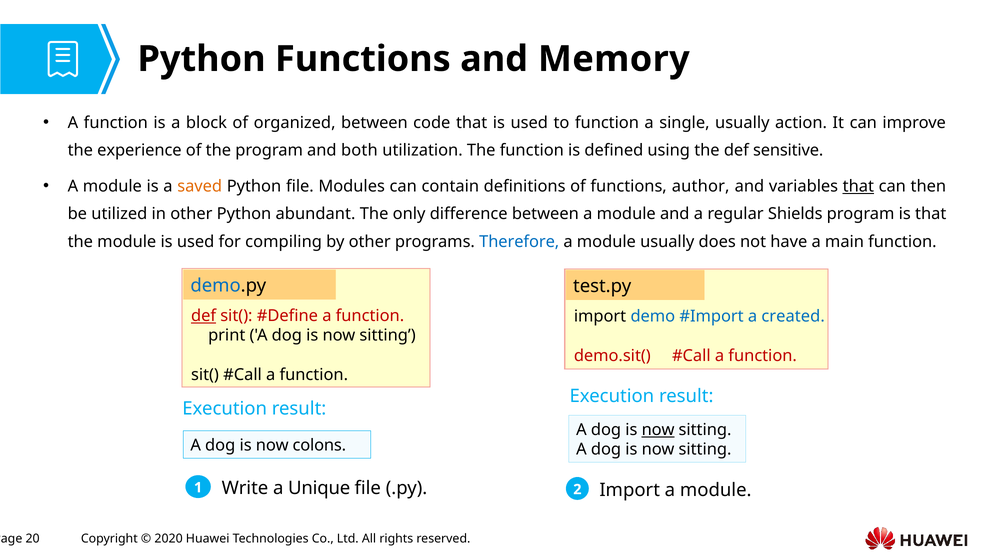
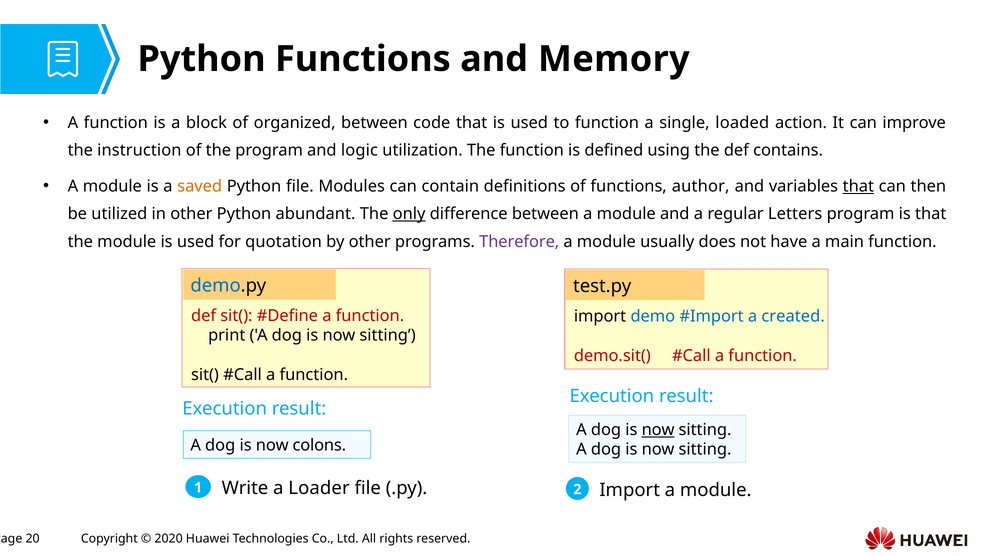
single usually: usually -> loaded
experience: experience -> instruction
both: both -> logic
sensitive: sensitive -> contains
only underline: none -> present
Shields: Shields -> Letters
compiling: compiling -> quotation
Therefore colour: blue -> purple
def at (204, 316) underline: present -> none
Unique: Unique -> Loader
